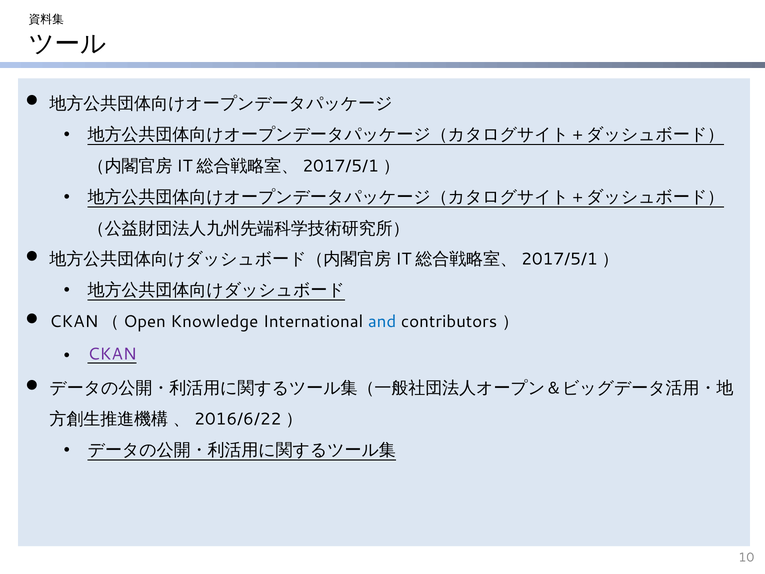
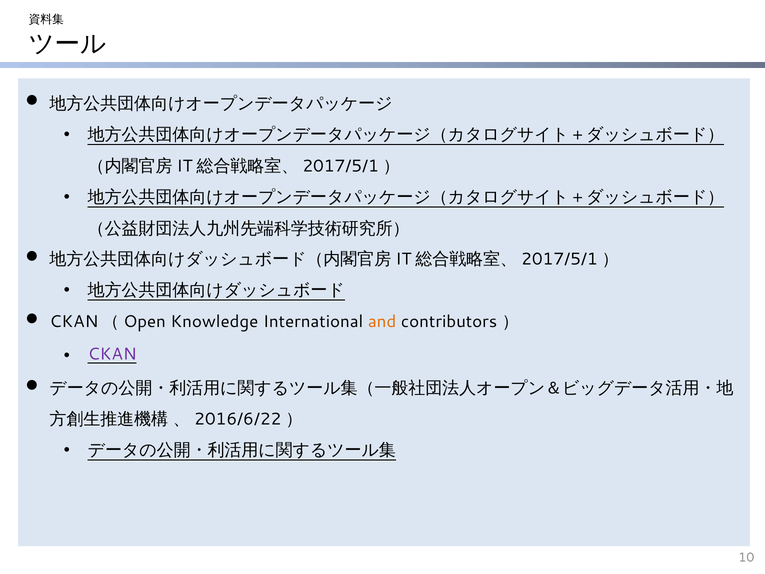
and colour: blue -> orange
